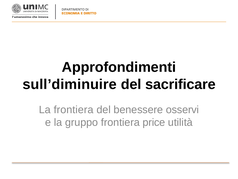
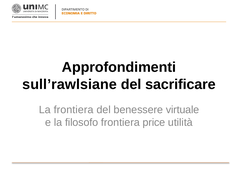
sull’diminuire: sull’diminuire -> sull’rawlsiane
osservi: osservi -> virtuale
gruppo: gruppo -> filosofo
